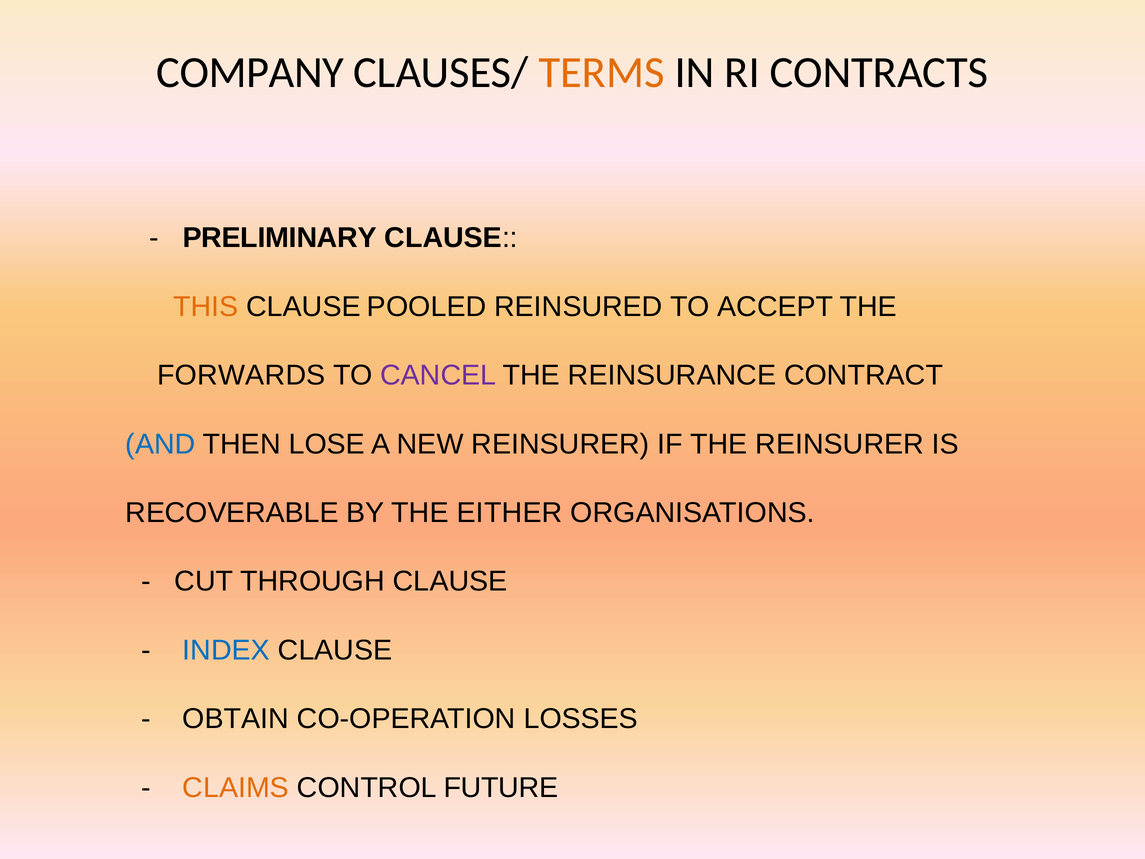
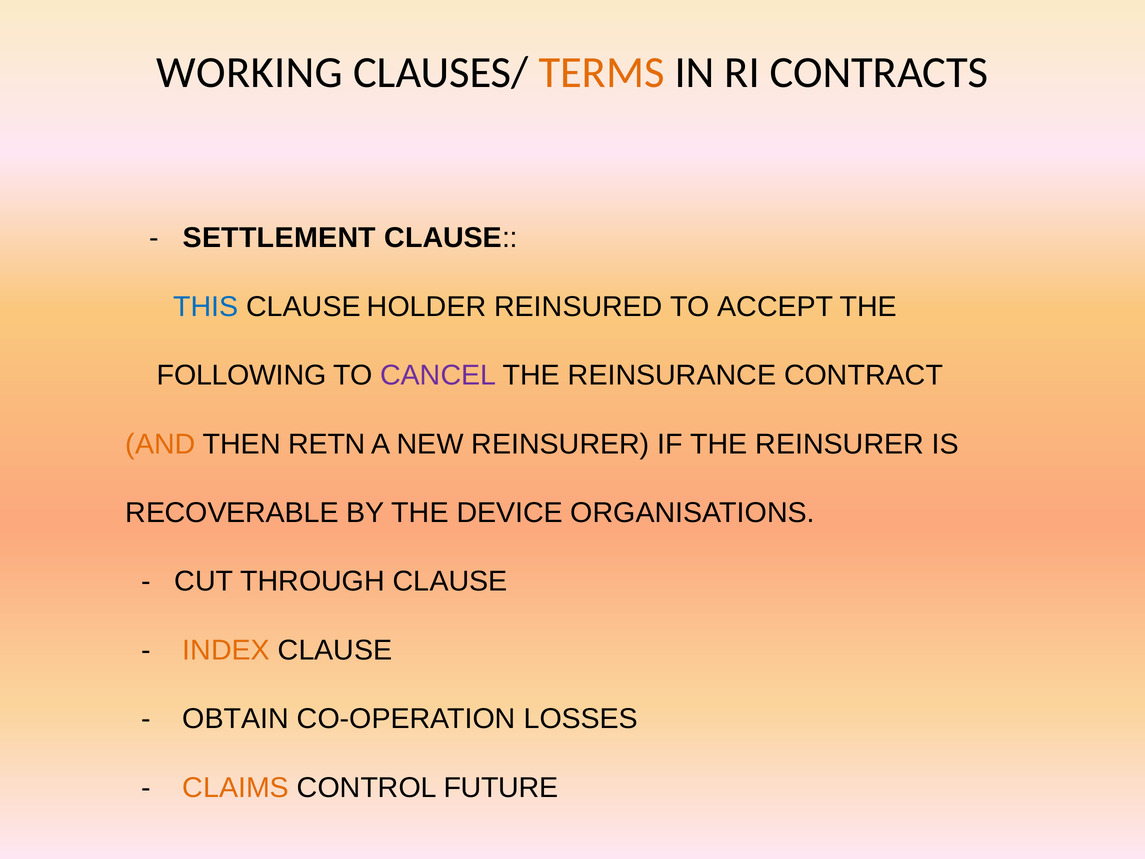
COMPANY: COMPANY -> WORKING
PRELIMINARY: PRELIMINARY -> SETTLEMENT
THIS colour: orange -> blue
POOLED: POOLED -> HOLDER
FORWARDS: FORWARDS -> FOLLOWING
AND colour: blue -> orange
LOSE: LOSE -> RETN
EITHER: EITHER -> DEVICE
INDEX colour: blue -> orange
